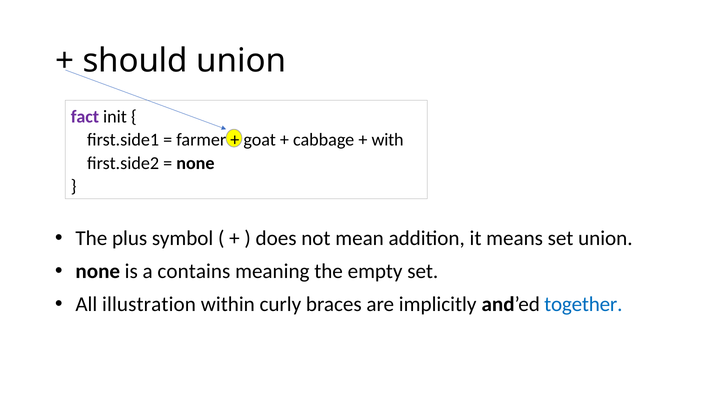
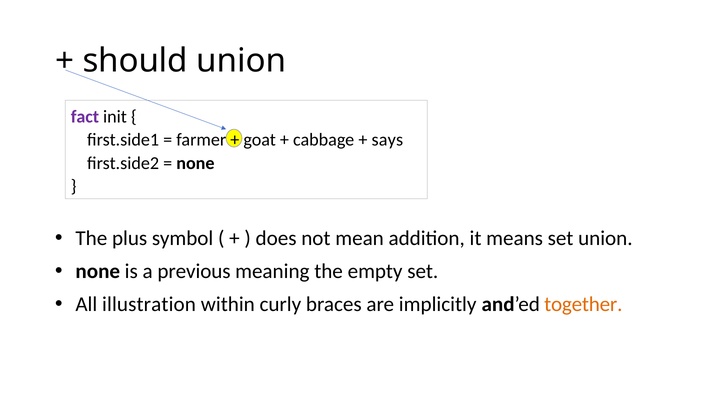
with: with -> says
contains: contains -> previous
together colour: blue -> orange
